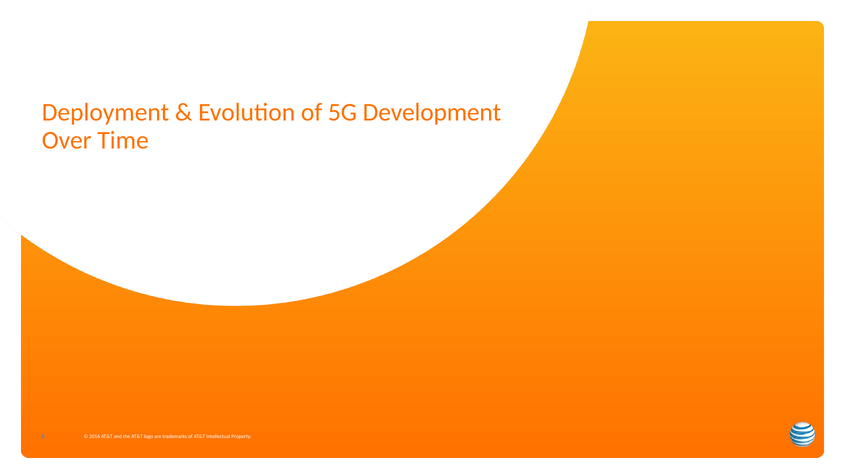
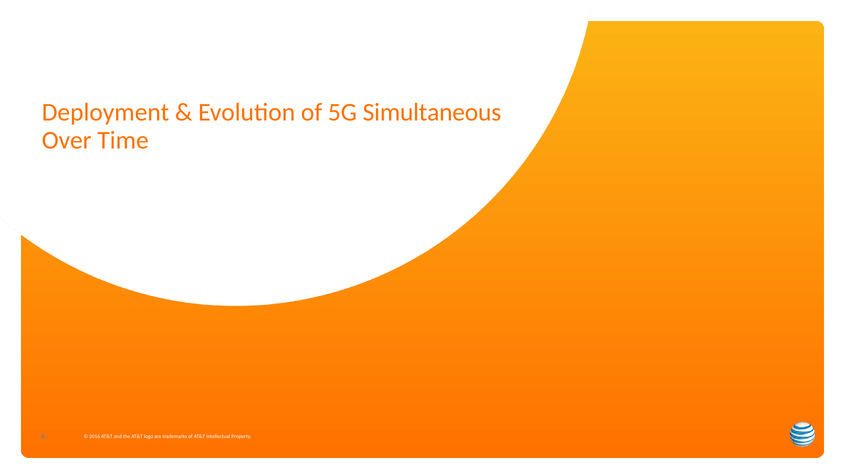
Development: Development -> Simultaneous
